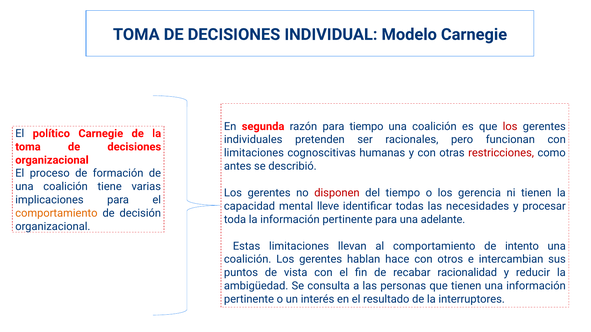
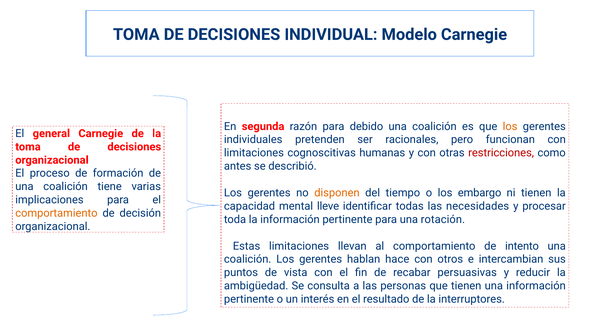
para tiempo: tiempo -> debido
los at (510, 127) colour: red -> orange
político: político -> general
disponen colour: red -> orange
gerencia: gerencia -> embargo
adelante: adelante -> rotación
racionalidad: racionalidad -> persuasivas
